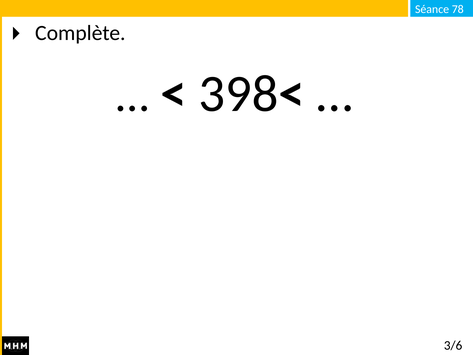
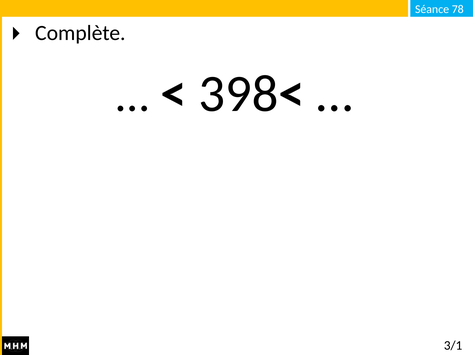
3/6: 3/6 -> 3/1
